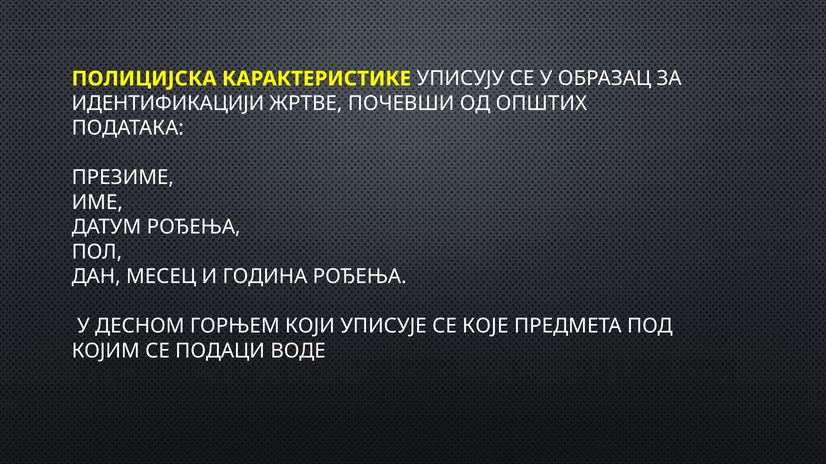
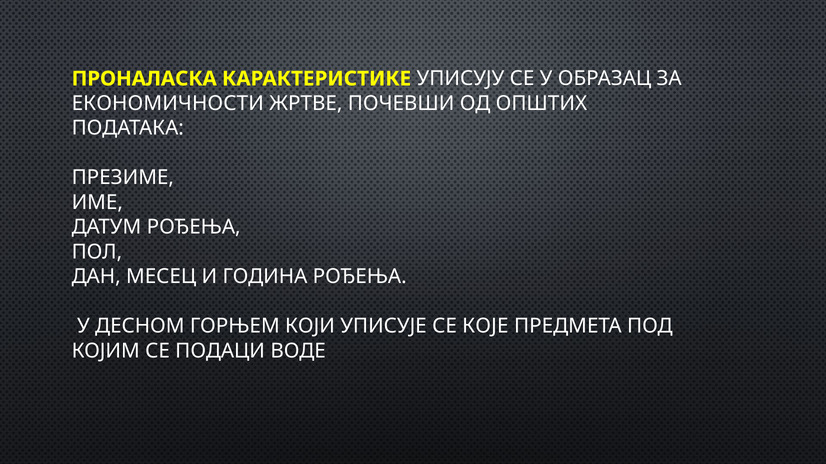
ПОЛИЦИЈСКА: ПОЛИЦИЈСКА -> ПРОНАЛАСКА
ИДЕНТИФИКАЦИЈИ: ИДЕНТИФИКАЦИЈИ -> ЕКОНОМИЧНОСТИ
